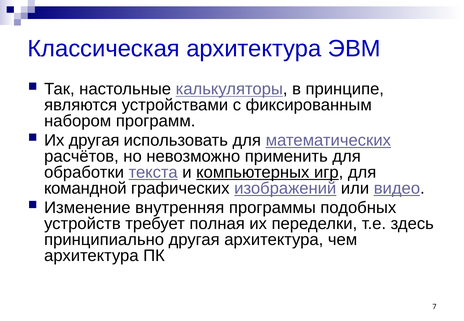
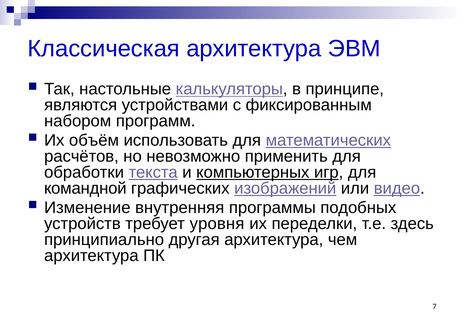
Их другая: другая -> объём
полная: полная -> уровня
